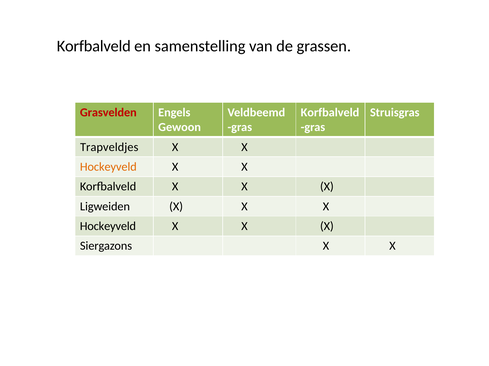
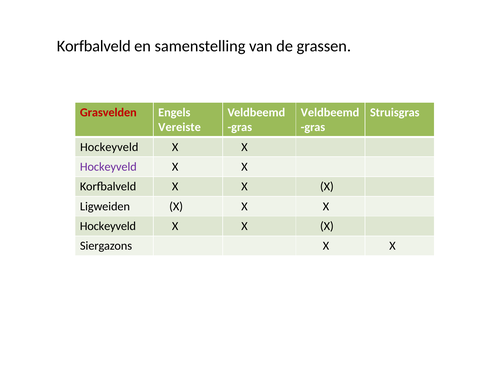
Korfbalveld at (330, 113): Korfbalveld -> Veldbeemd
Gewoon: Gewoon -> Vereiste
Trapveldjes at (109, 147): Trapveldjes -> Hockeyveld
Hockeyveld at (108, 167) colour: orange -> purple
